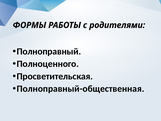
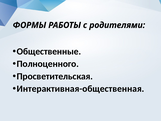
Полноправный: Полноправный -> Общественные
Полноправный-общественная: Полноправный-общественная -> Интерактивная-общественная
